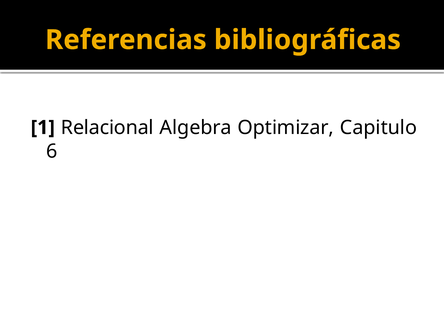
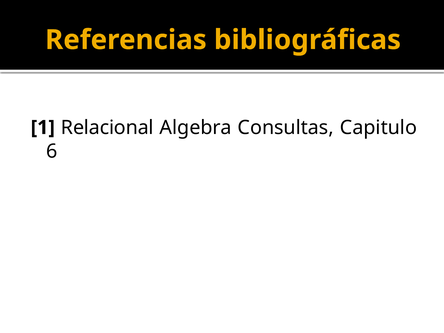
Optimizar: Optimizar -> Consultas
